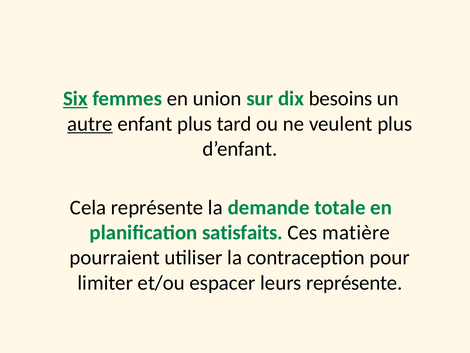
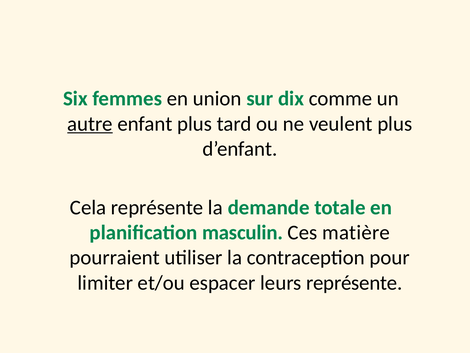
Six underline: present -> none
besoins: besoins -> comme
satisfaits: satisfaits -> masculin
